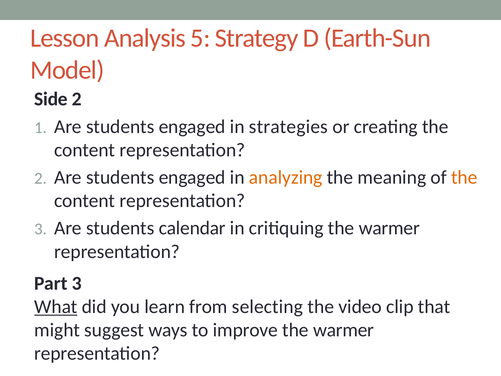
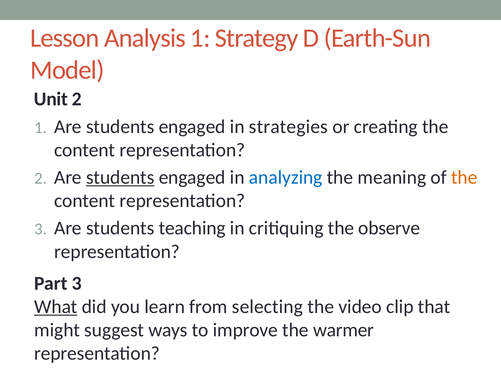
Analysis 5: 5 -> 1
Side: Side -> Unit
students at (120, 177) underline: none -> present
analyzing colour: orange -> blue
calendar: calendar -> teaching
critiquing the warmer: warmer -> observe
